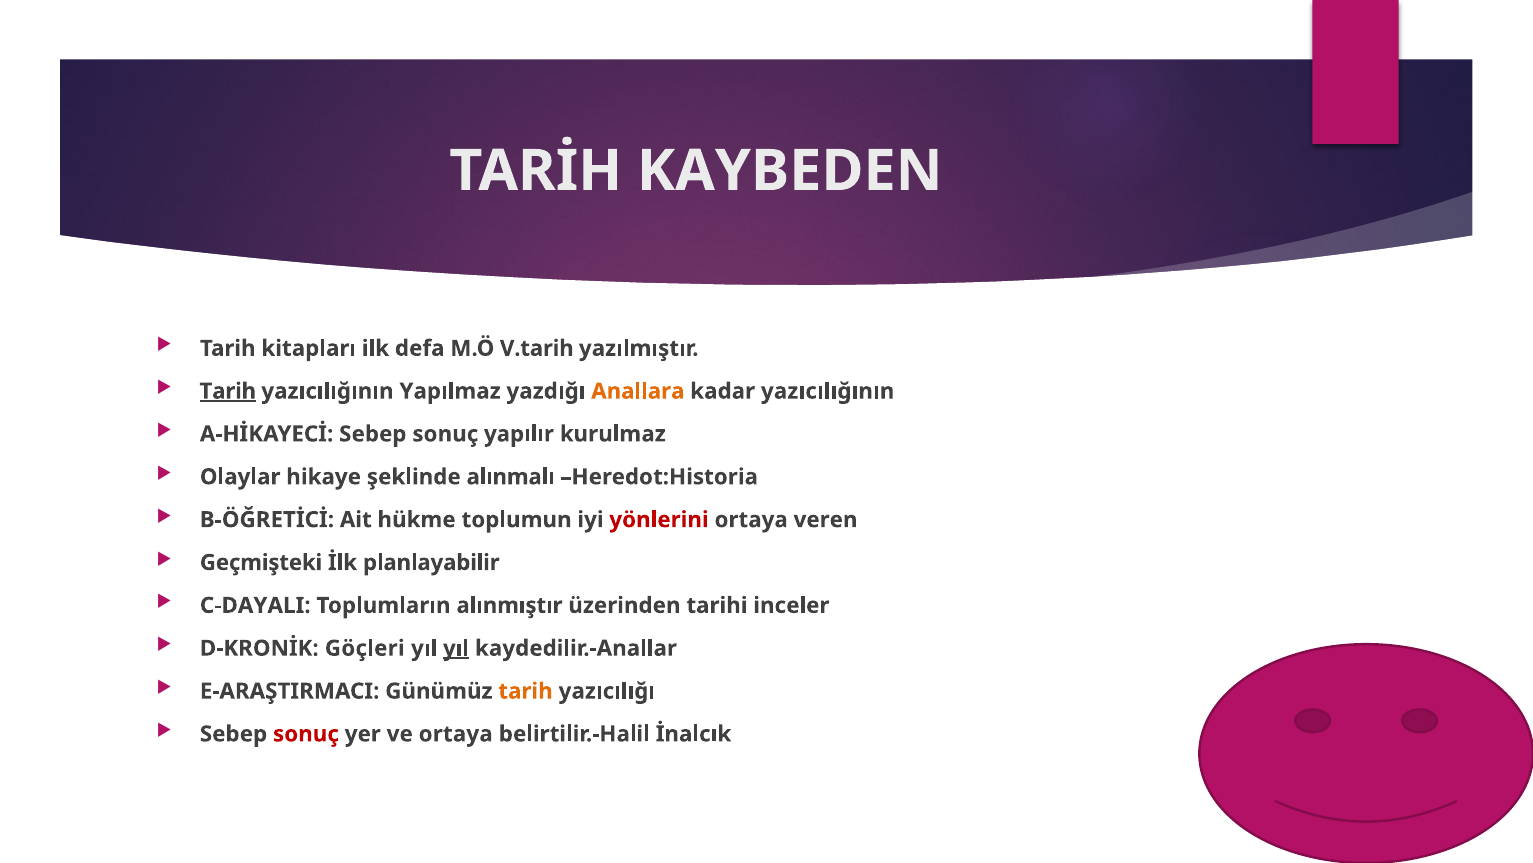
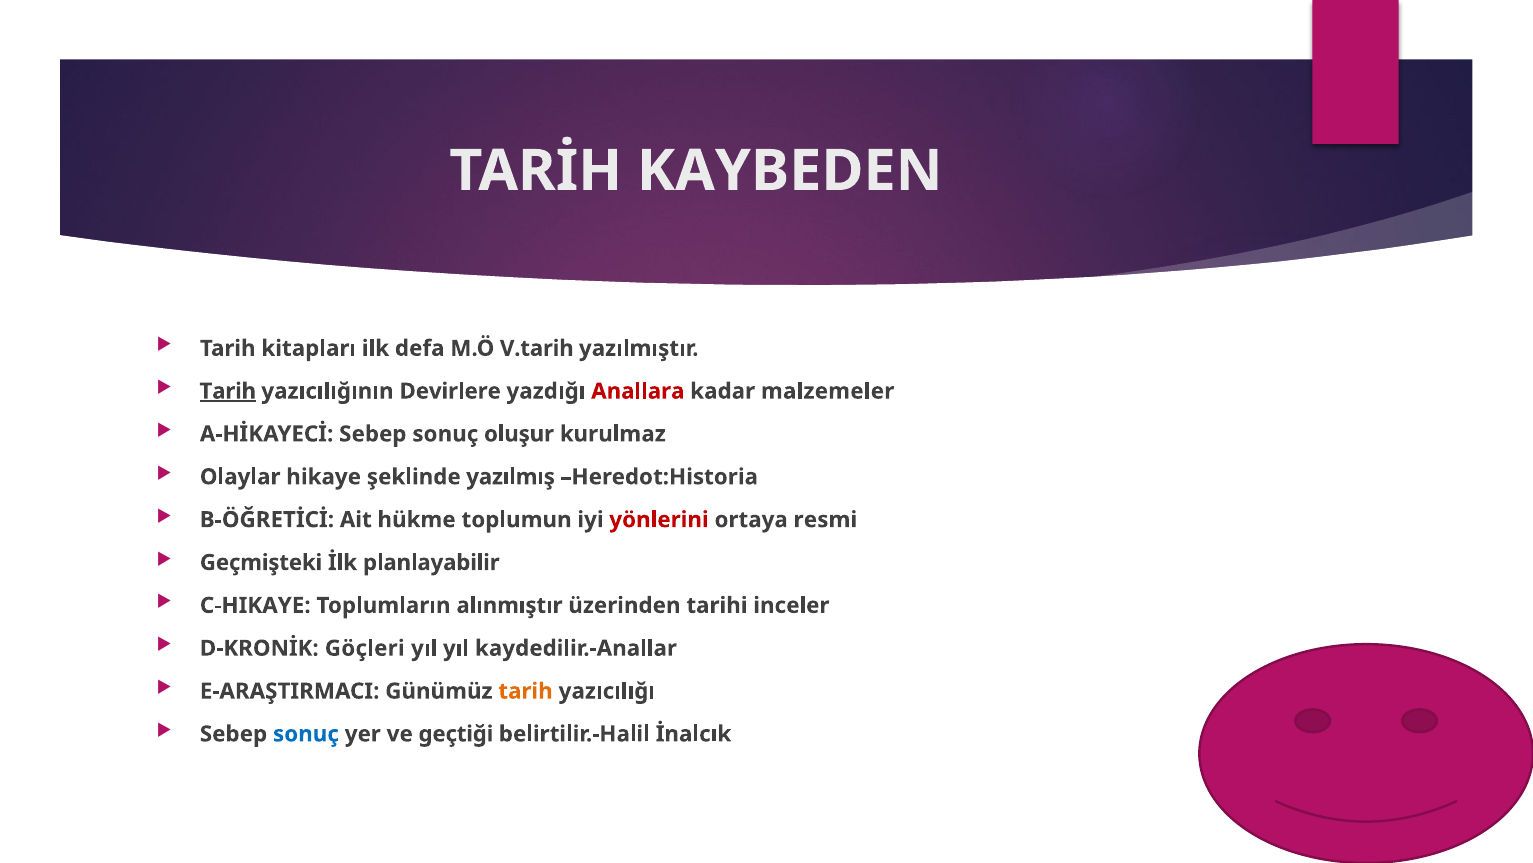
Yapılmaz: Yapılmaz -> Devirlere
Anallara colour: orange -> red
kadar yazıcılığının: yazıcılığının -> malzemeler
yapılır: yapılır -> oluşur
alınmalı: alınmalı -> yazılmış
veren: veren -> resmi
C-DAYALI: C-DAYALI -> C-HIKAYE
yıl at (456, 648) underline: present -> none
sonuç at (306, 733) colour: red -> blue
ve ortaya: ortaya -> geçtiği
